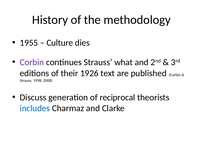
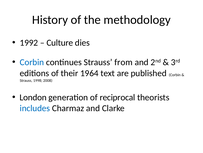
1955: 1955 -> 1992
Corbin at (32, 62) colour: purple -> blue
what: what -> from
1926: 1926 -> 1964
Discuss: Discuss -> London
